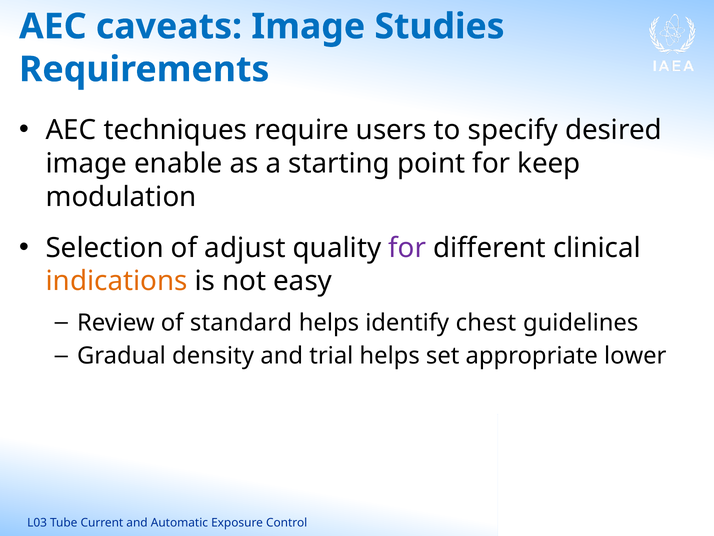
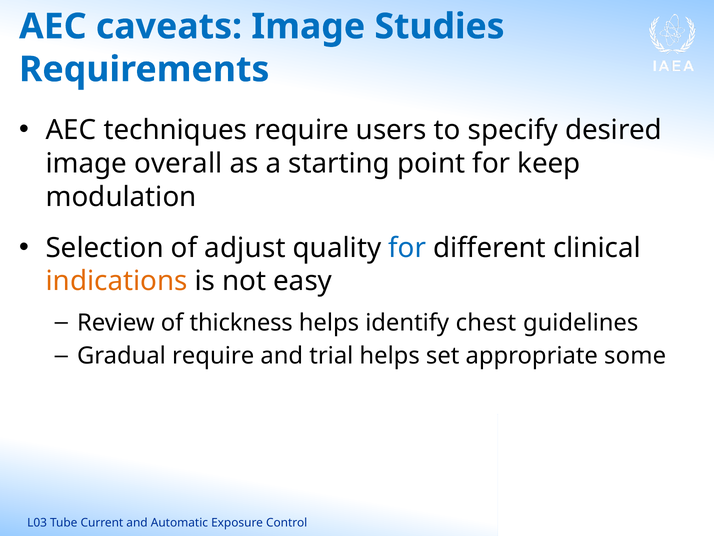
enable: enable -> overall
for at (407, 248) colour: purple -> blue
standard: standard -> thickness
Gradual density: density -> require
lower: lower -> some
